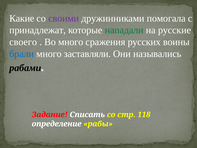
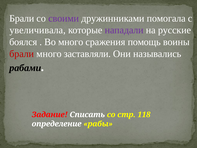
Какие at (22, 18): Какие -> Брали
принадлежат: принадлежат -> увеличивала
нападали colour: green -> purple
своего: своего -> боялся
русских: русских -> помощь
брали at (22, 54) colour: blue -> red
